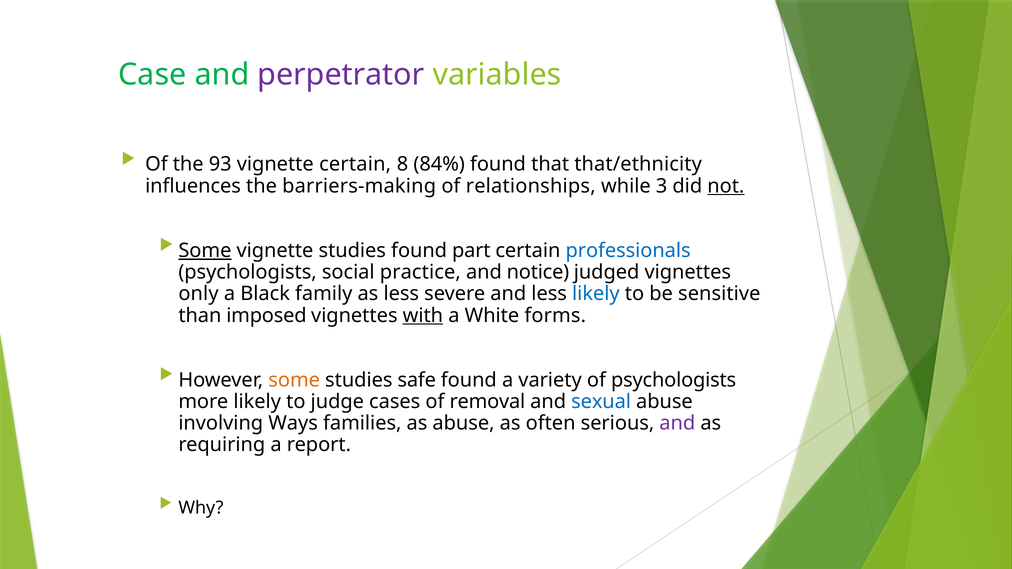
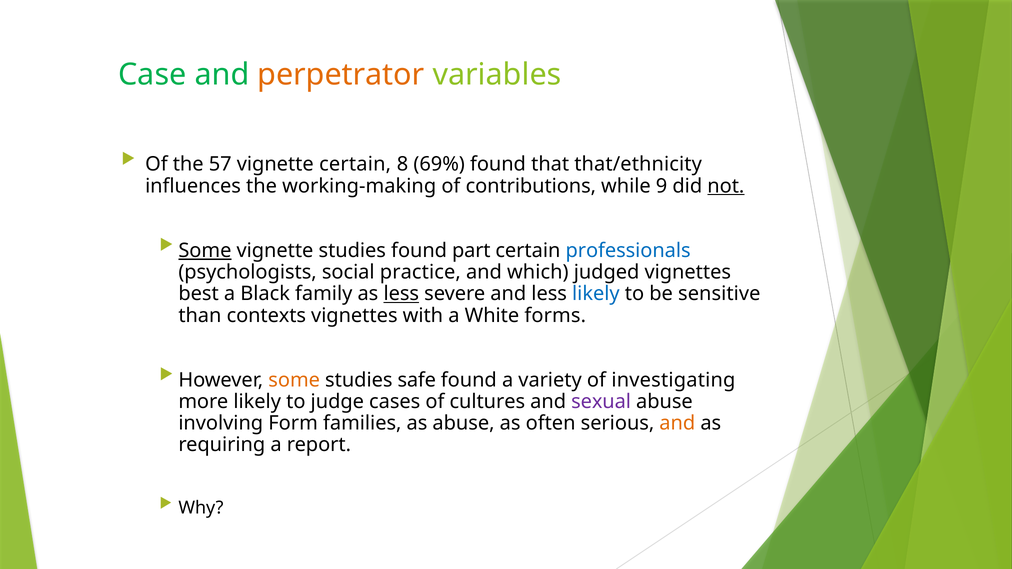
perpetrator colour: purple -> orange
93: 93 -> 57
84%: 84% -> 69%
barriers-making: barriers-making -> working-making
relationships: relationships -> contributions
3: 3 -> 9
notice: notice -> which
only: only -> best
less at (401, 294) underline: none -> present
imposed: imposed -> contexts
with underline: present -> none
of psychologists: psychologists -> investigating
removal: removal -> cultures
sexual colour: blue -> purple
Ways: Ways -> Form
and at (677, 423) colour: purple -> orange
